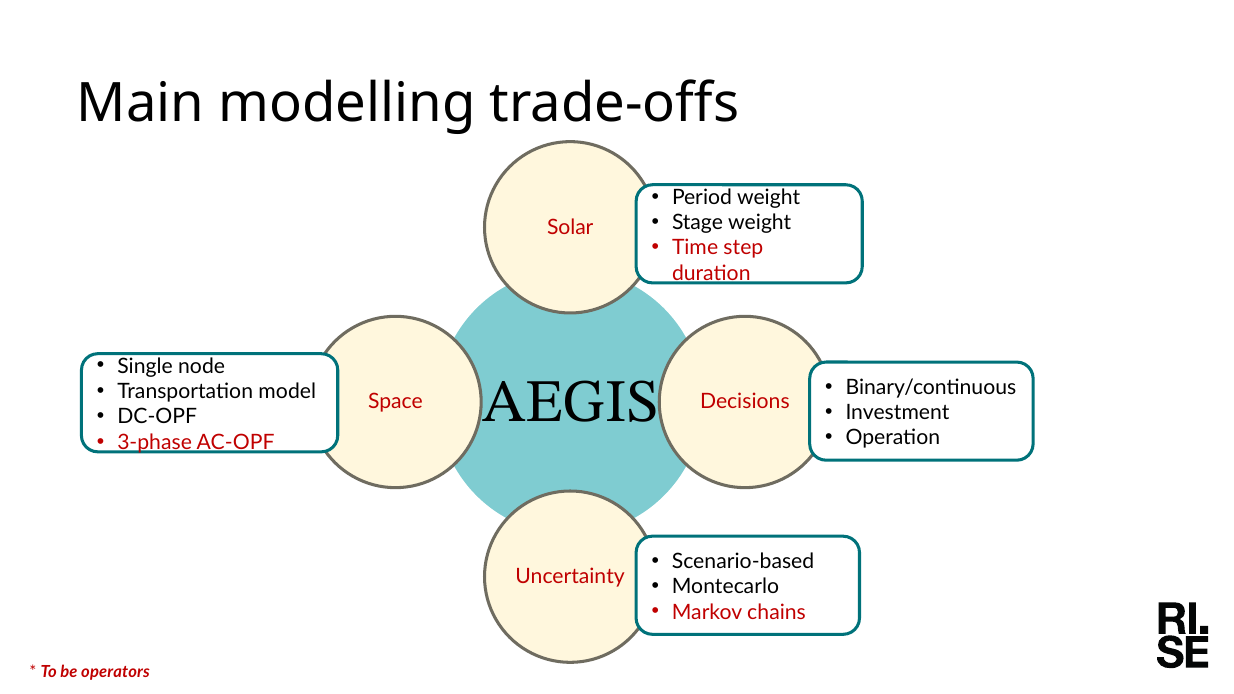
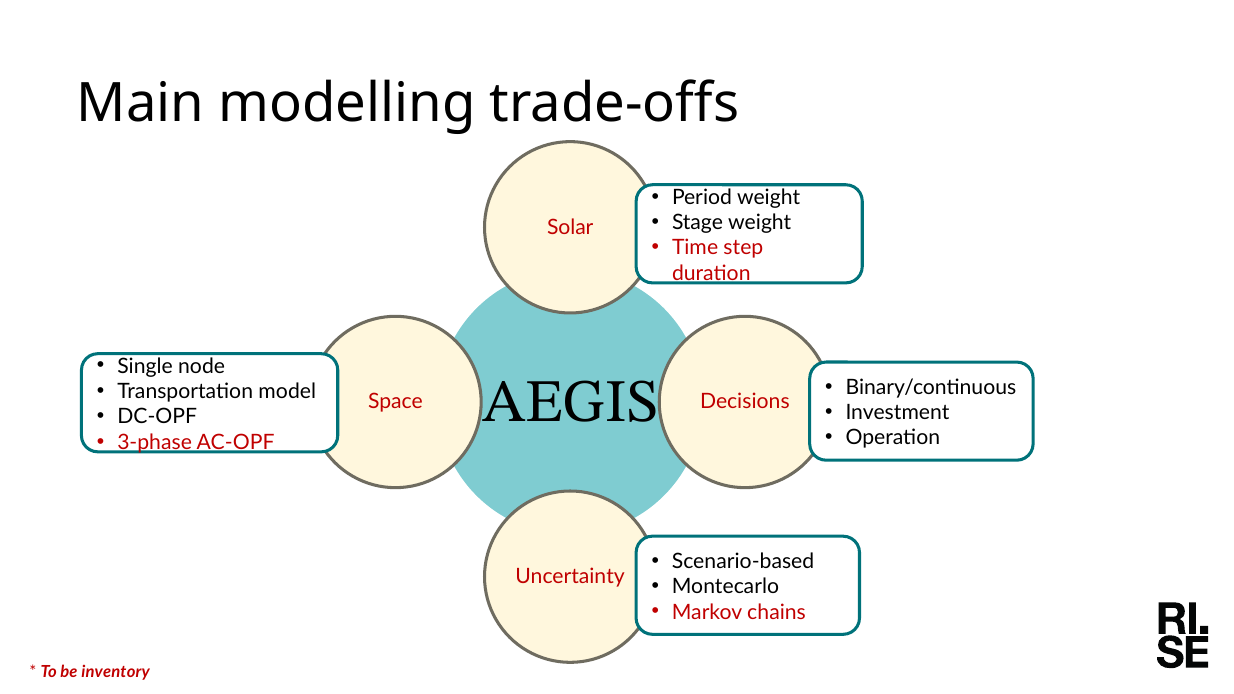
operators: operators -> inventory
